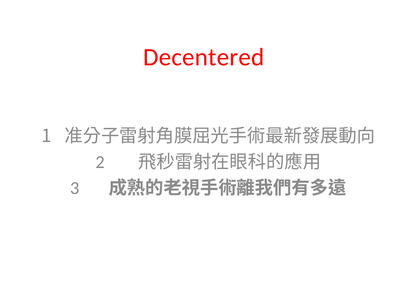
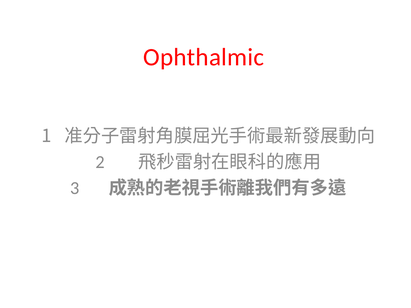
Decentered: Decentered -> Ophthalmic
